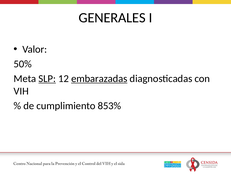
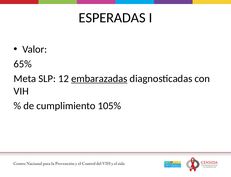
GENERALES: GENERALES -> ESPERADAS
50%: 50% -> 65%
SLP underline: present -> none
853%: 853% -> 105%
